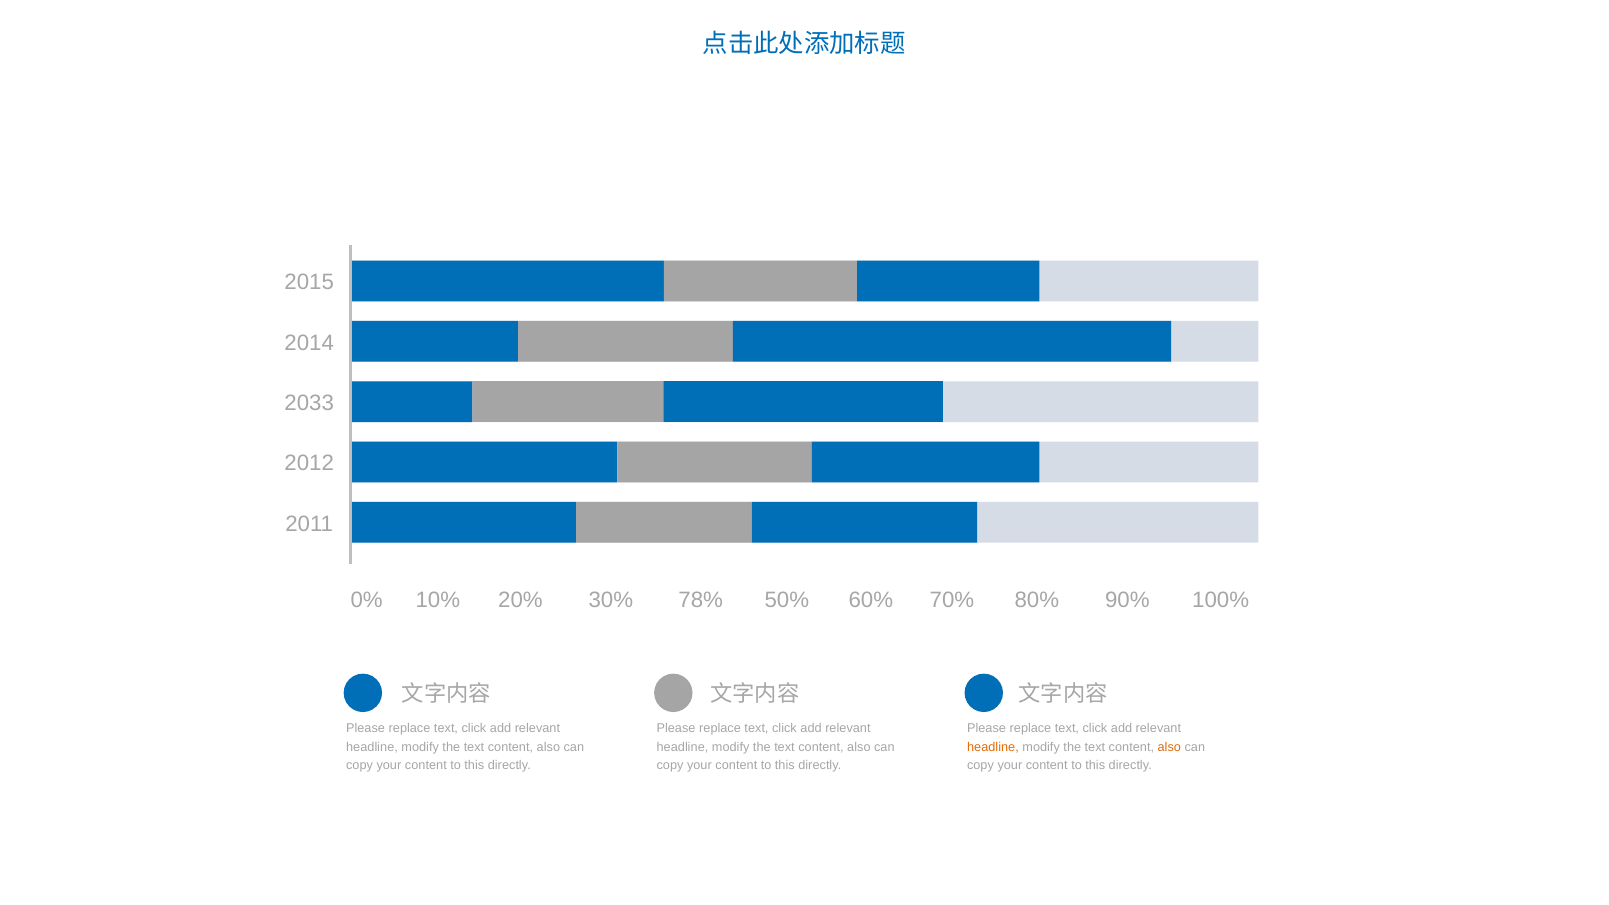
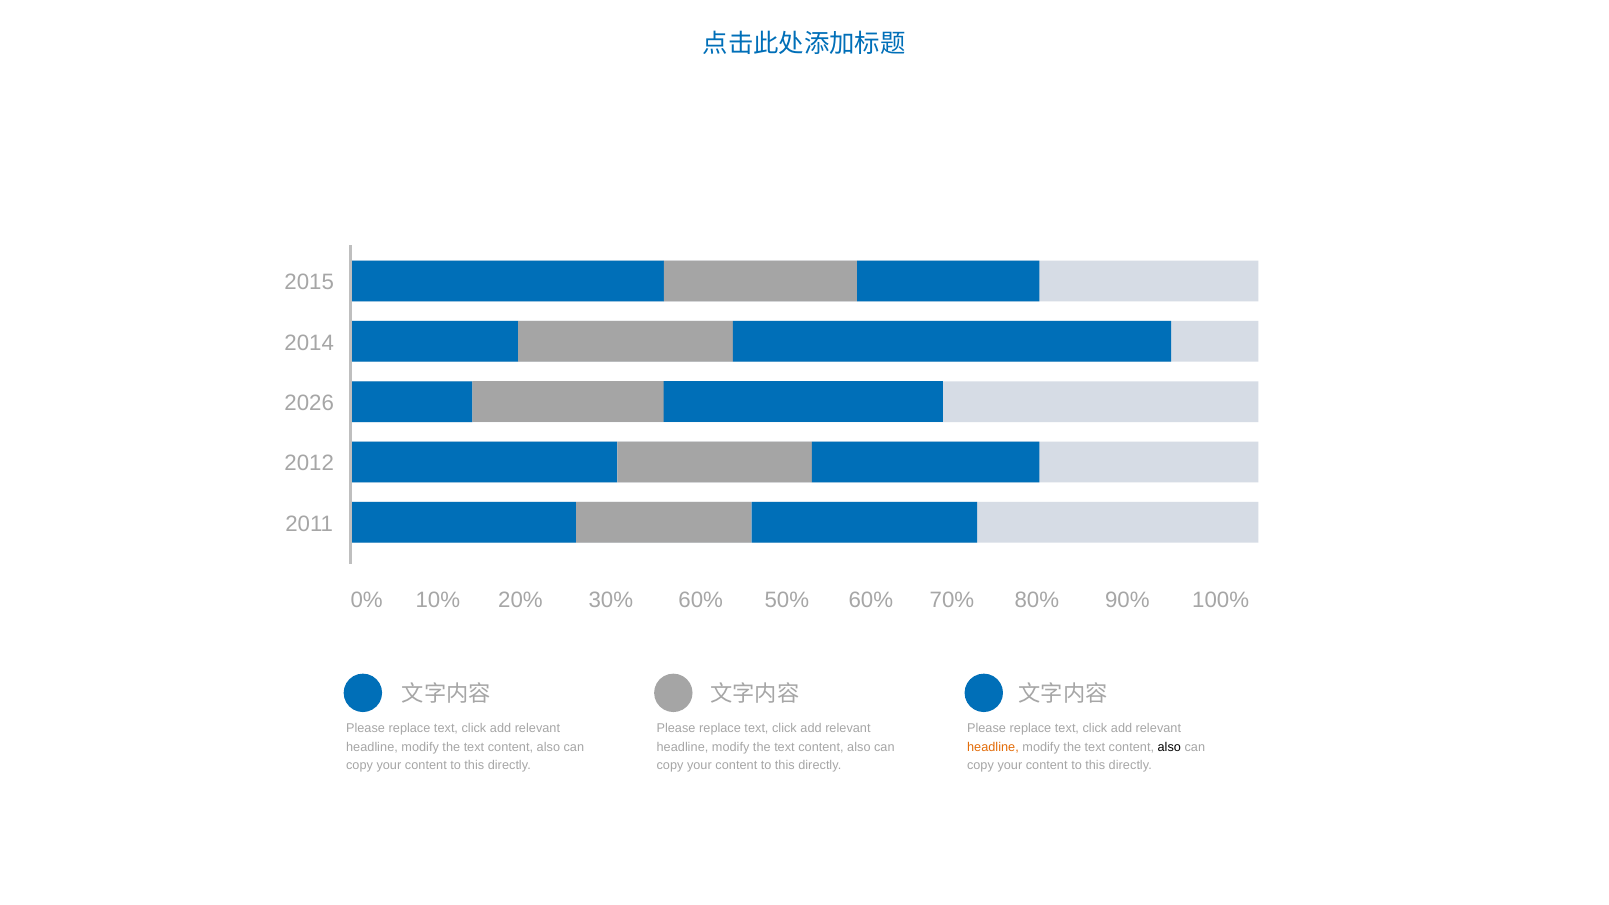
2033: 2033 -> 2026
78% at (701, 600): 78% -> 60%
also at (1169, 747) colour: orange -> black
